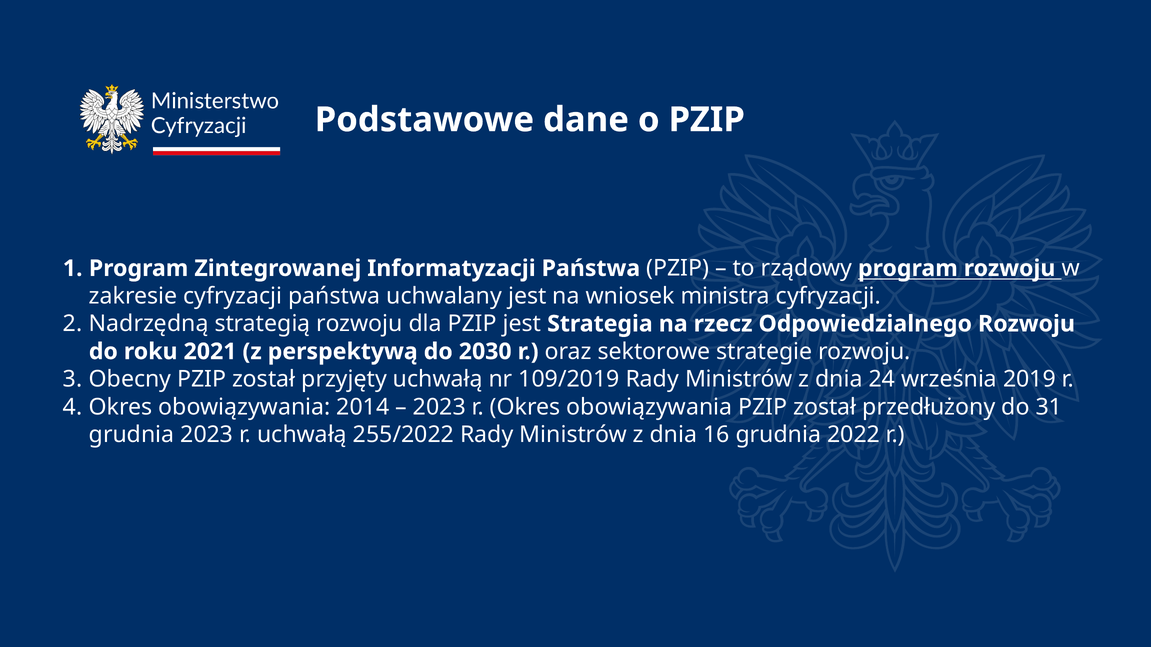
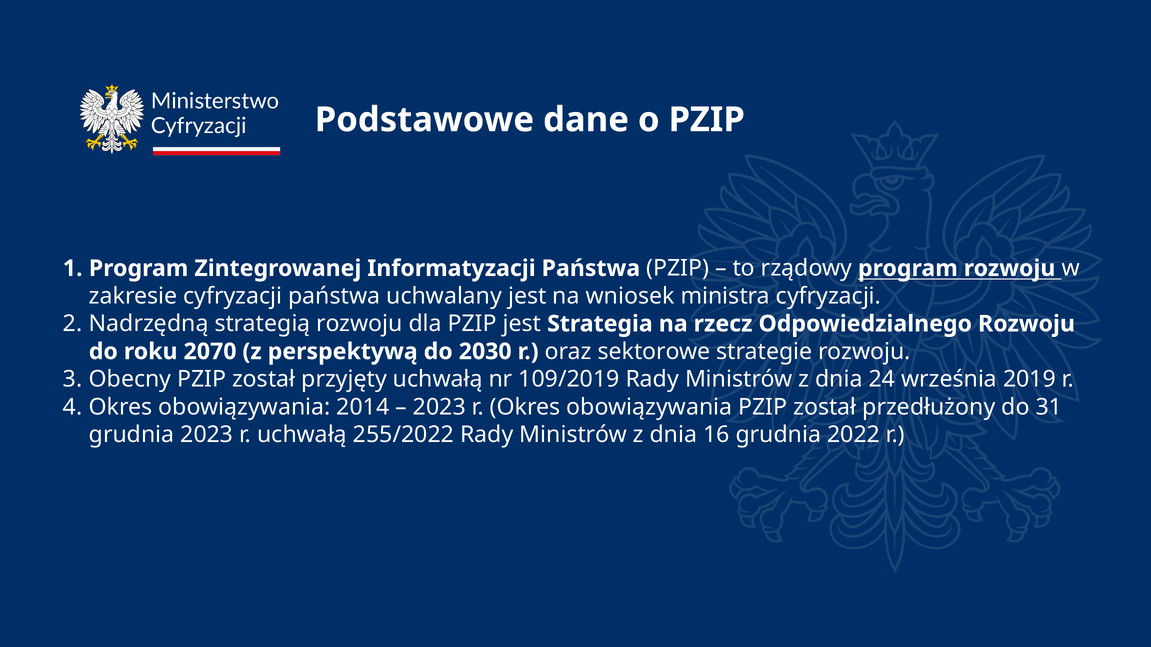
2021: 2021 -> 2070
